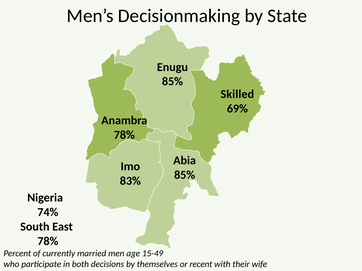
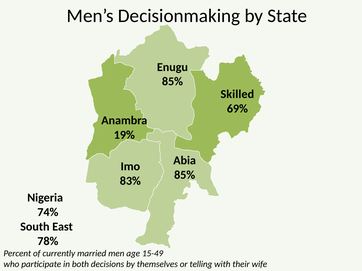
78% at (124, 135): 78% -> 19%
recent: recent -> telling
